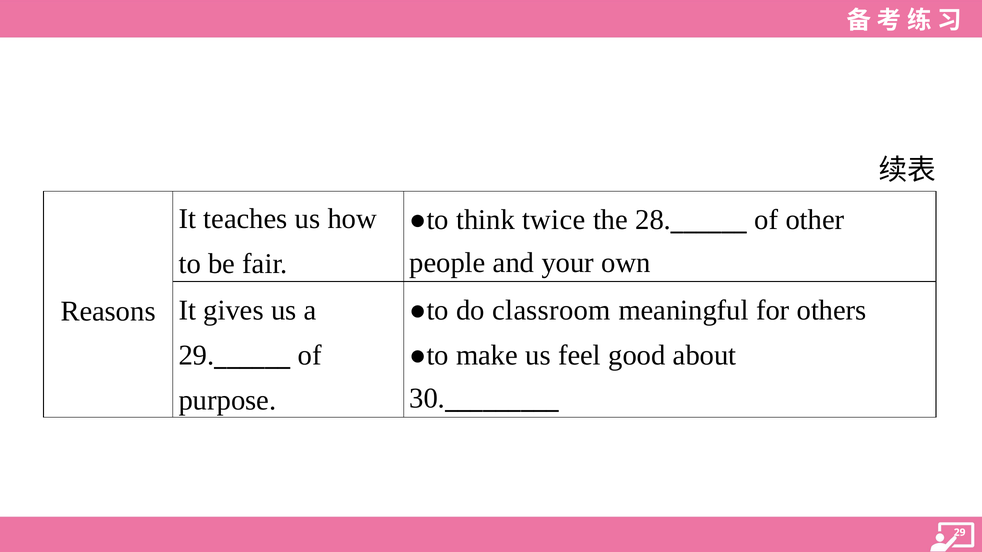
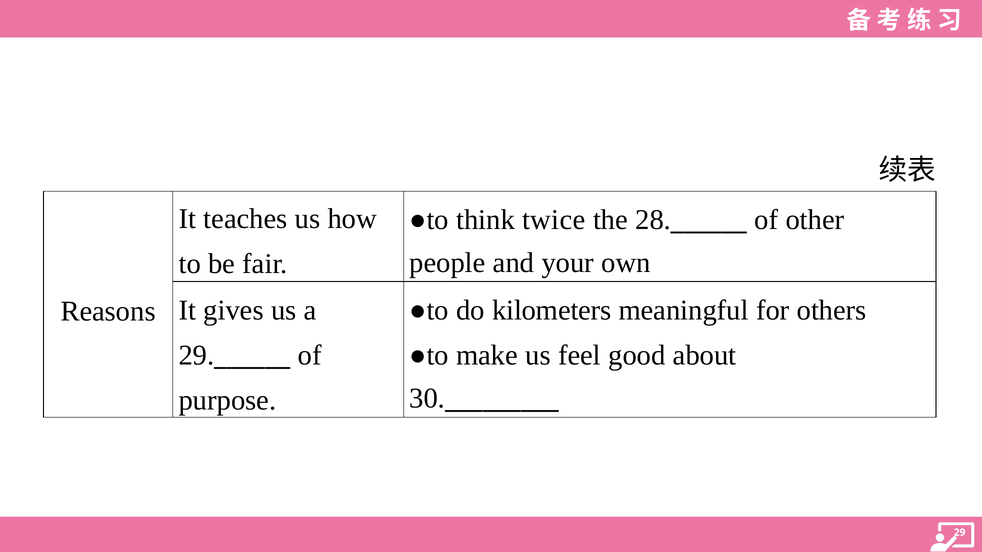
classroom: classroom -> kilometers
